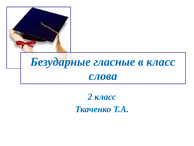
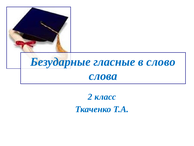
в класс: класс -> слово
